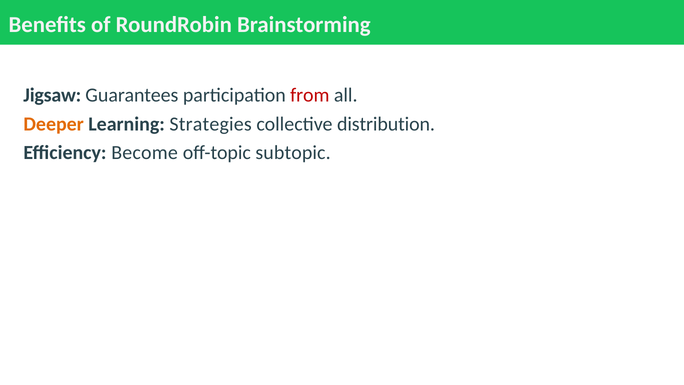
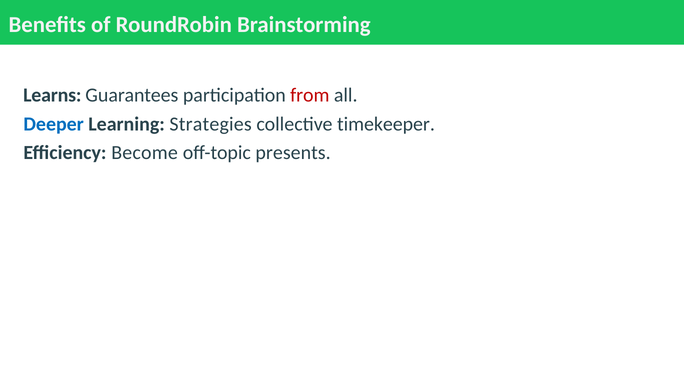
Jigsaw: Jigsaw -> Learns
Deeper colour: orange -> blue
distribution: distribution -> timekeeper
subtopic: subtopic -> presents
